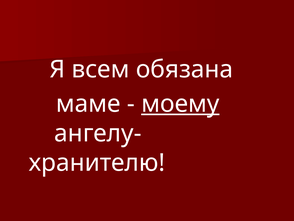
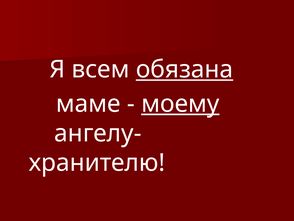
обязана underline: none -> present
